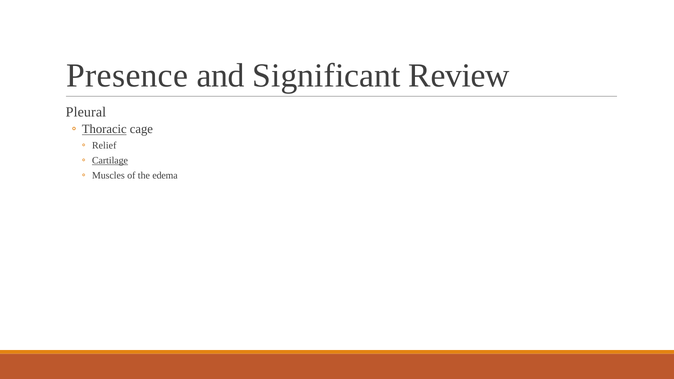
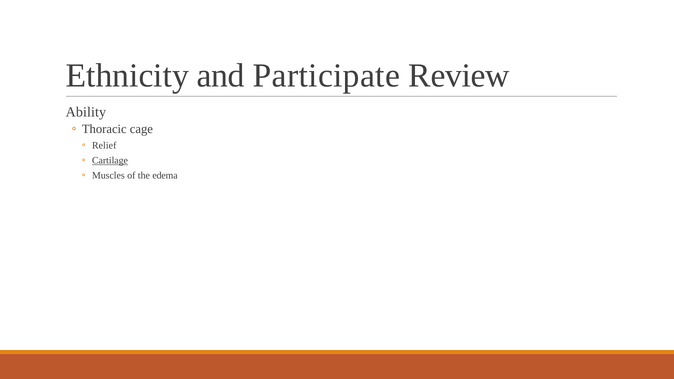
Presence: Presence -> Ethnicity
Significant: Significant -> Participate
Pleural: Pleural -> Ability
Thoracic underline: present -> none
